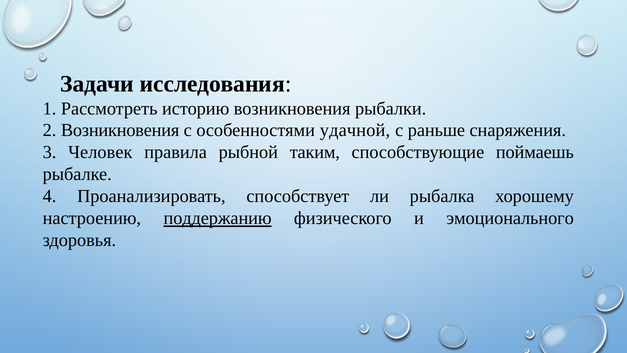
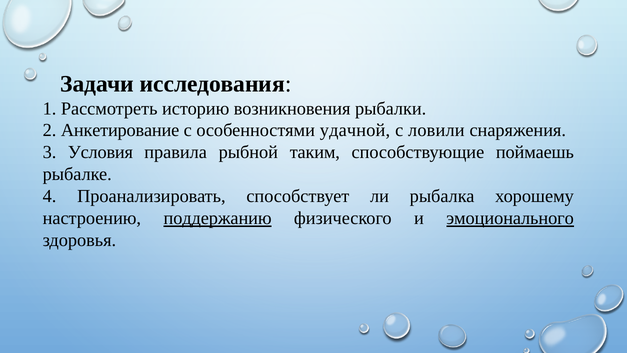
2 Возникновения: Возникновения -> Анкетирование
раньше: раньше -> ловили
Человек: Человек -> Условия
эмоционального underline: none -> present
